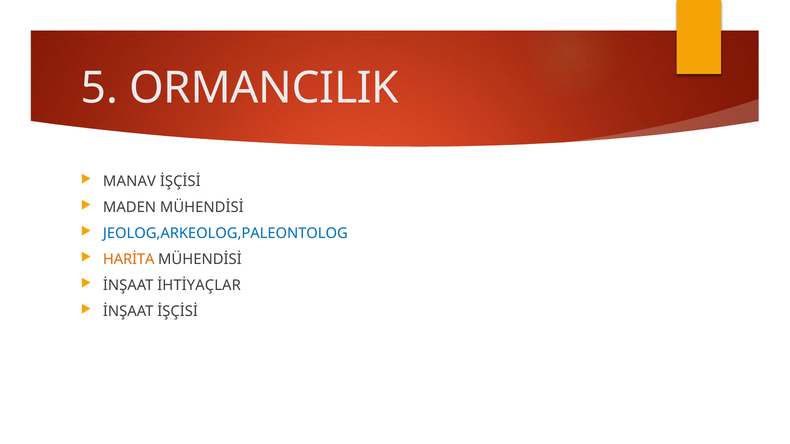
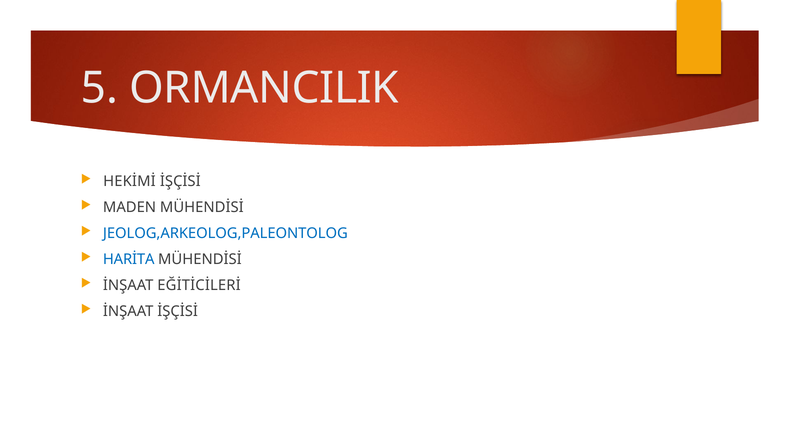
MANAV: MANAV -> HEKİMİ
HARİTA colour: orange -> blue
İHTİYAÇLAR: İHTİYAÇLAR -> EĞİTİCİLERİ
